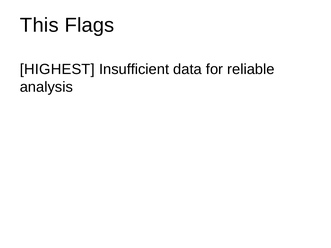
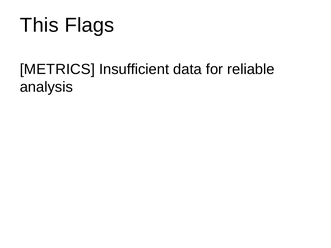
HIGHEST: HIGHEST -> METRICS
